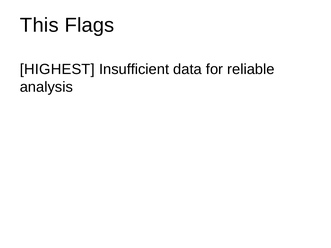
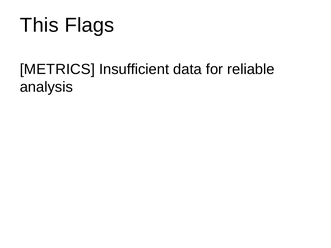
HIGHEST: HIGHEST -> METRICS
